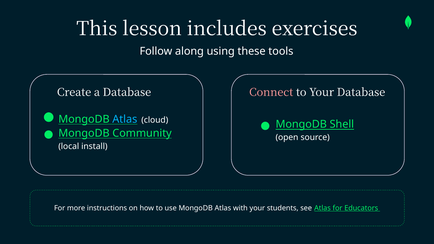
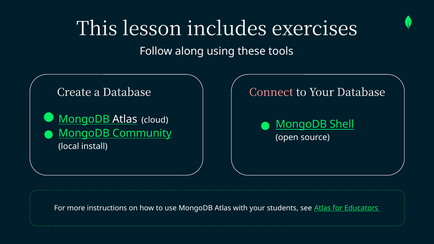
Atlas at (125, 119) colour: light blue -> white
